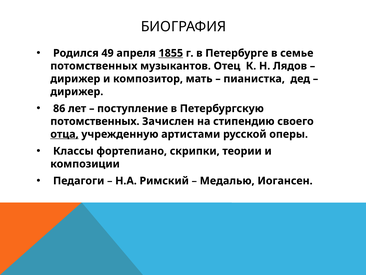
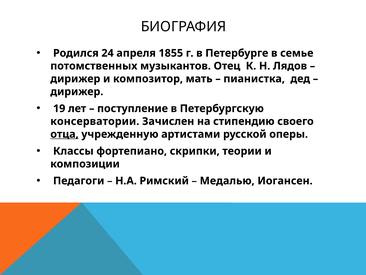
49: 49 -> 24
1855 underline: present -> none
86: 86 -> 19
потомственных at (95, 121): потомственных -> консерватории
